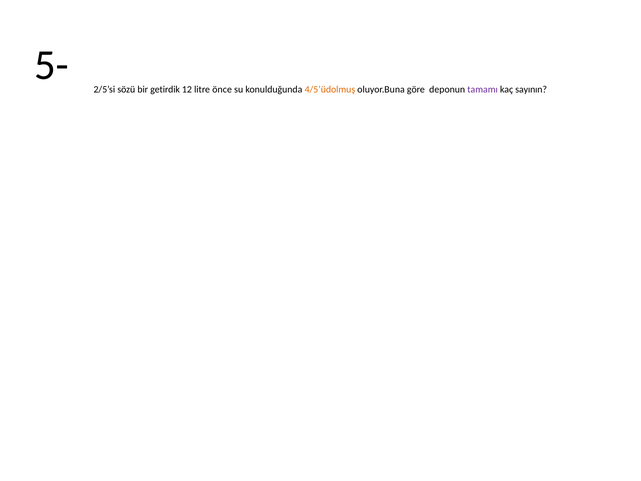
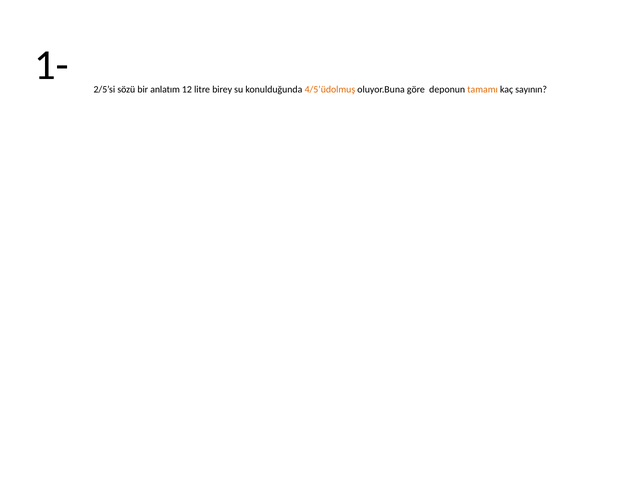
5-: 5- -> 1-
getirdik: getirdik -> anlatım
önce: önce -> birey
tamamı colour: purple -> orange
